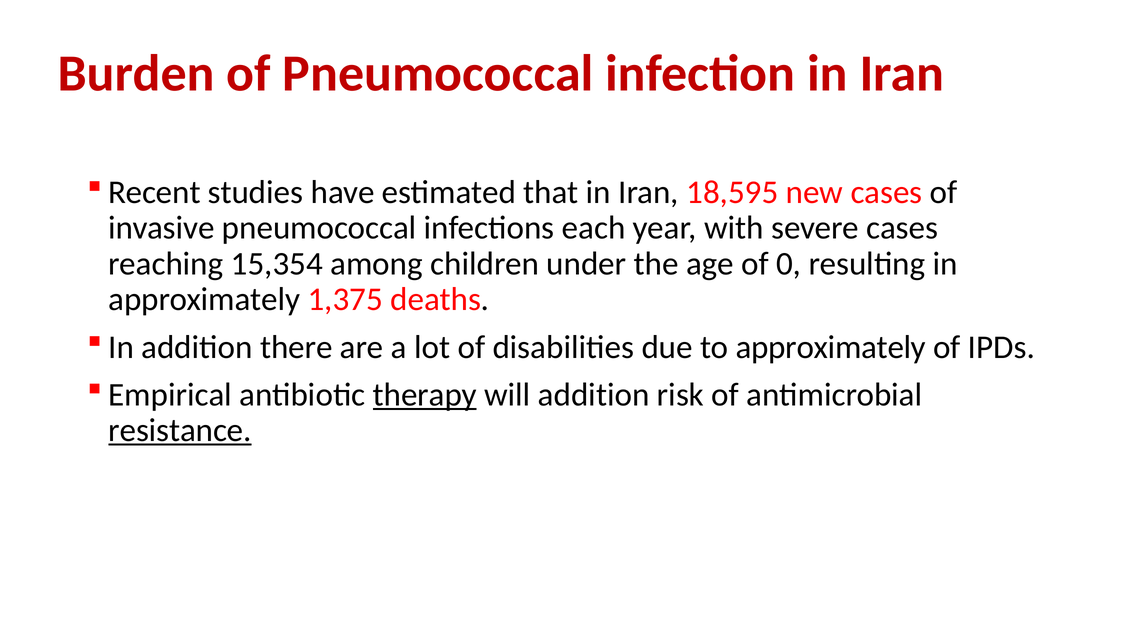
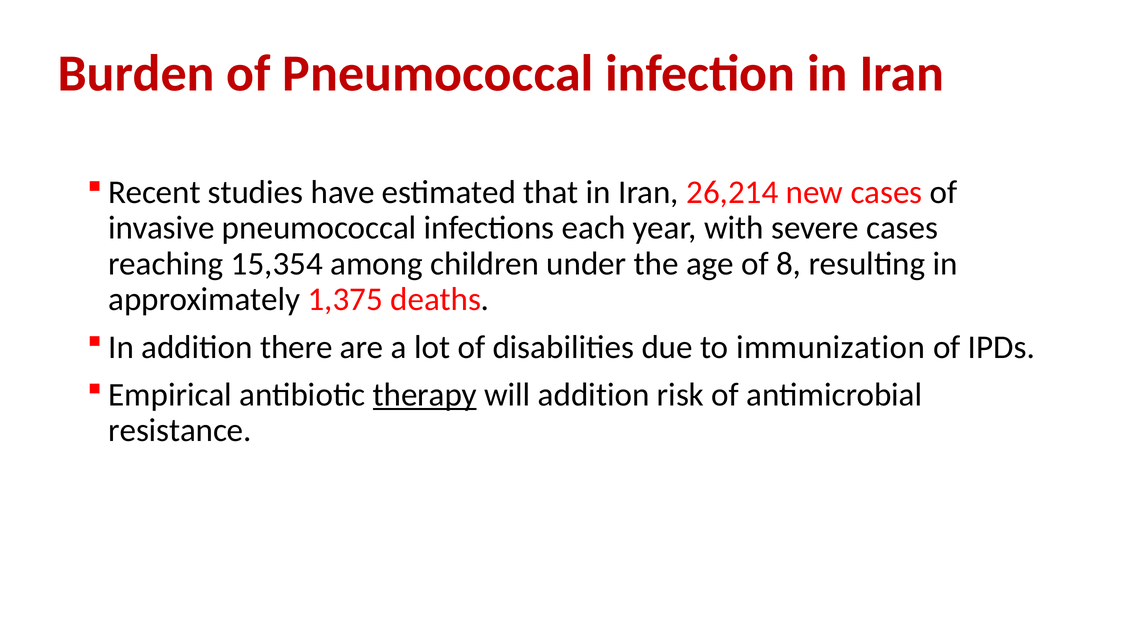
18,595: 18,595 -> 26,214
0: 0 -> 8
to approximately: approximately -> immunization
resistance underline: present -> none
